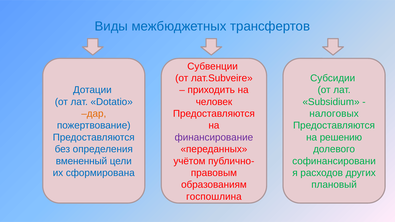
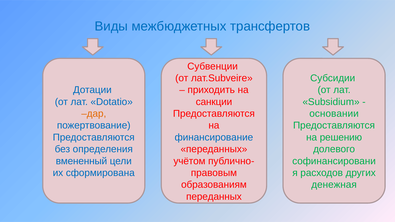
человек: человек -> санкции
налоговых: налоговых -> основании
финансирование colour: purple -> blue
плановый: плановый -> денежная
госпошлина at (214, 197): госпошлина -> переданных
